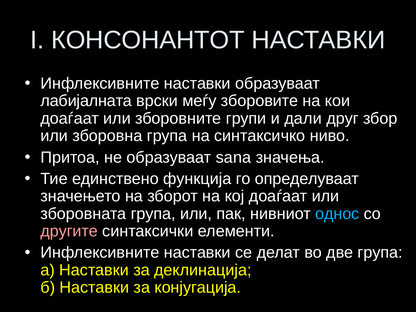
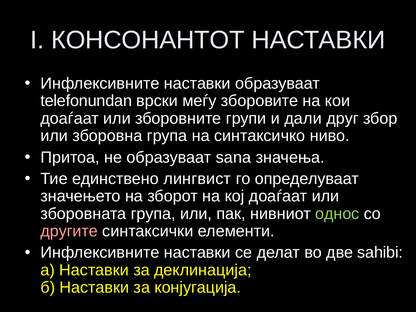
лабијалната: лабијалната -> telefonundan
функција: функција -> лингвист
однос colour: light blue -> light green
две група: група -> sahibi
